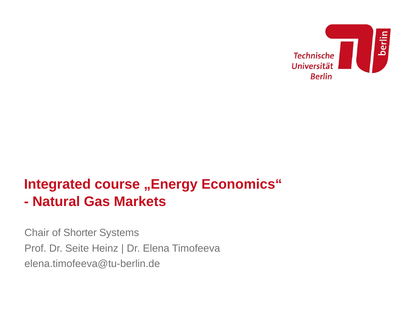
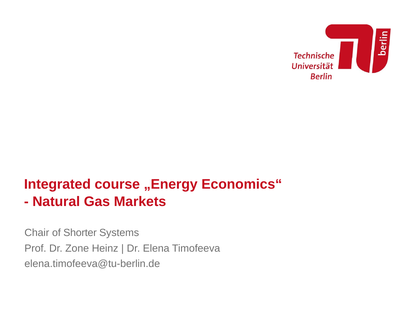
Seite: Seite -> Zone
